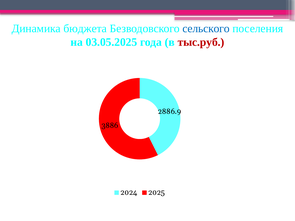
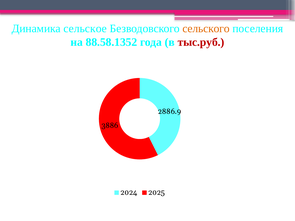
бюджета: бюджета -> сельское
сельского colour: blue -> orange
03.05.2025: 03.05.2025 -> 88.58.1352
